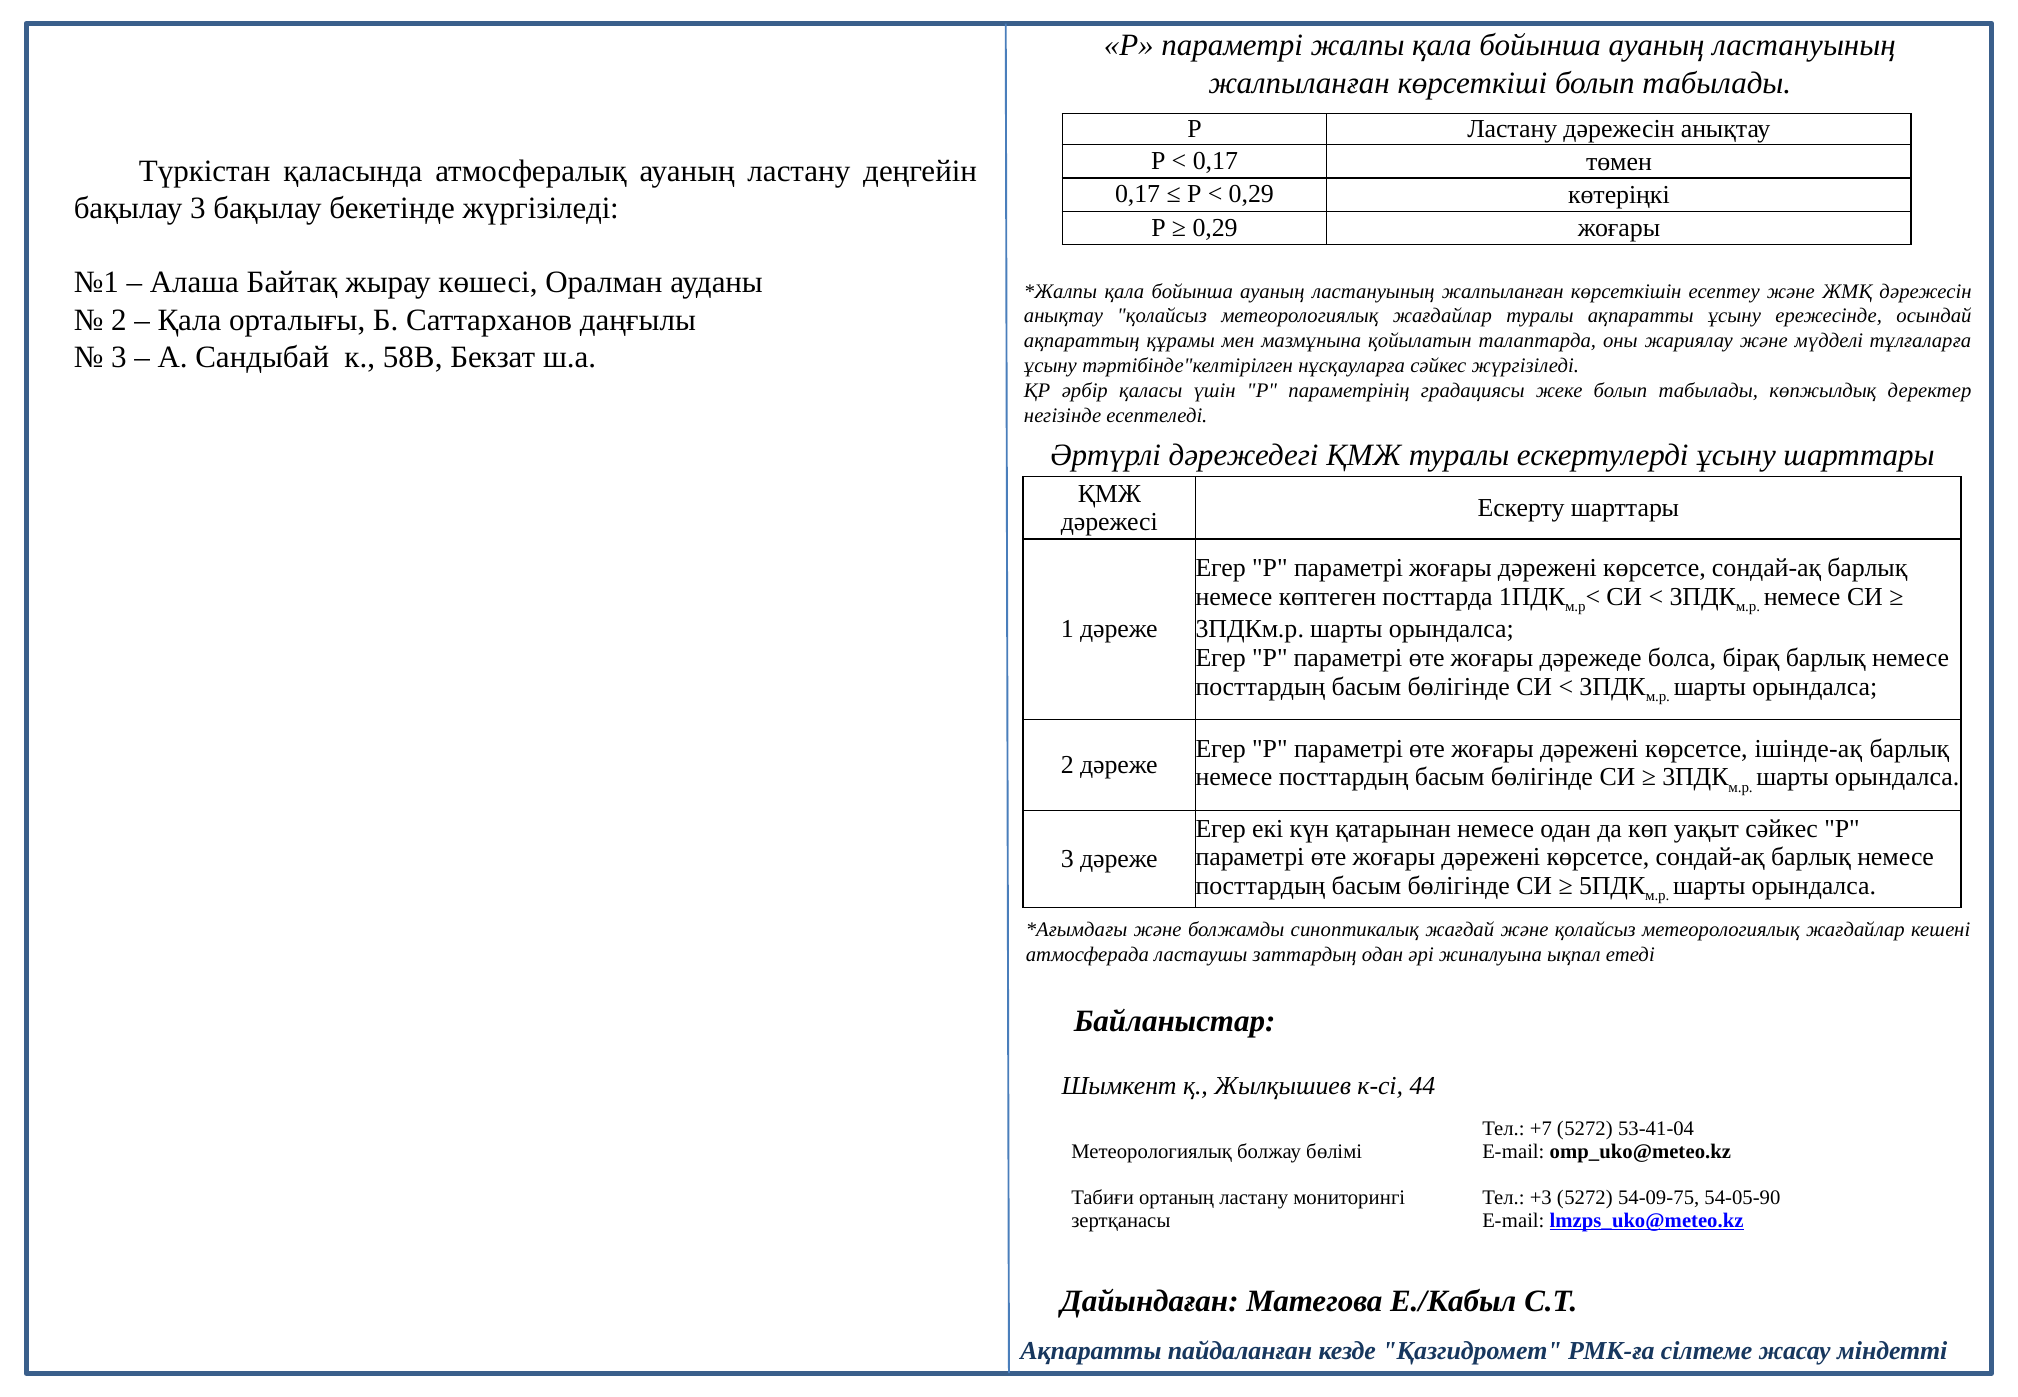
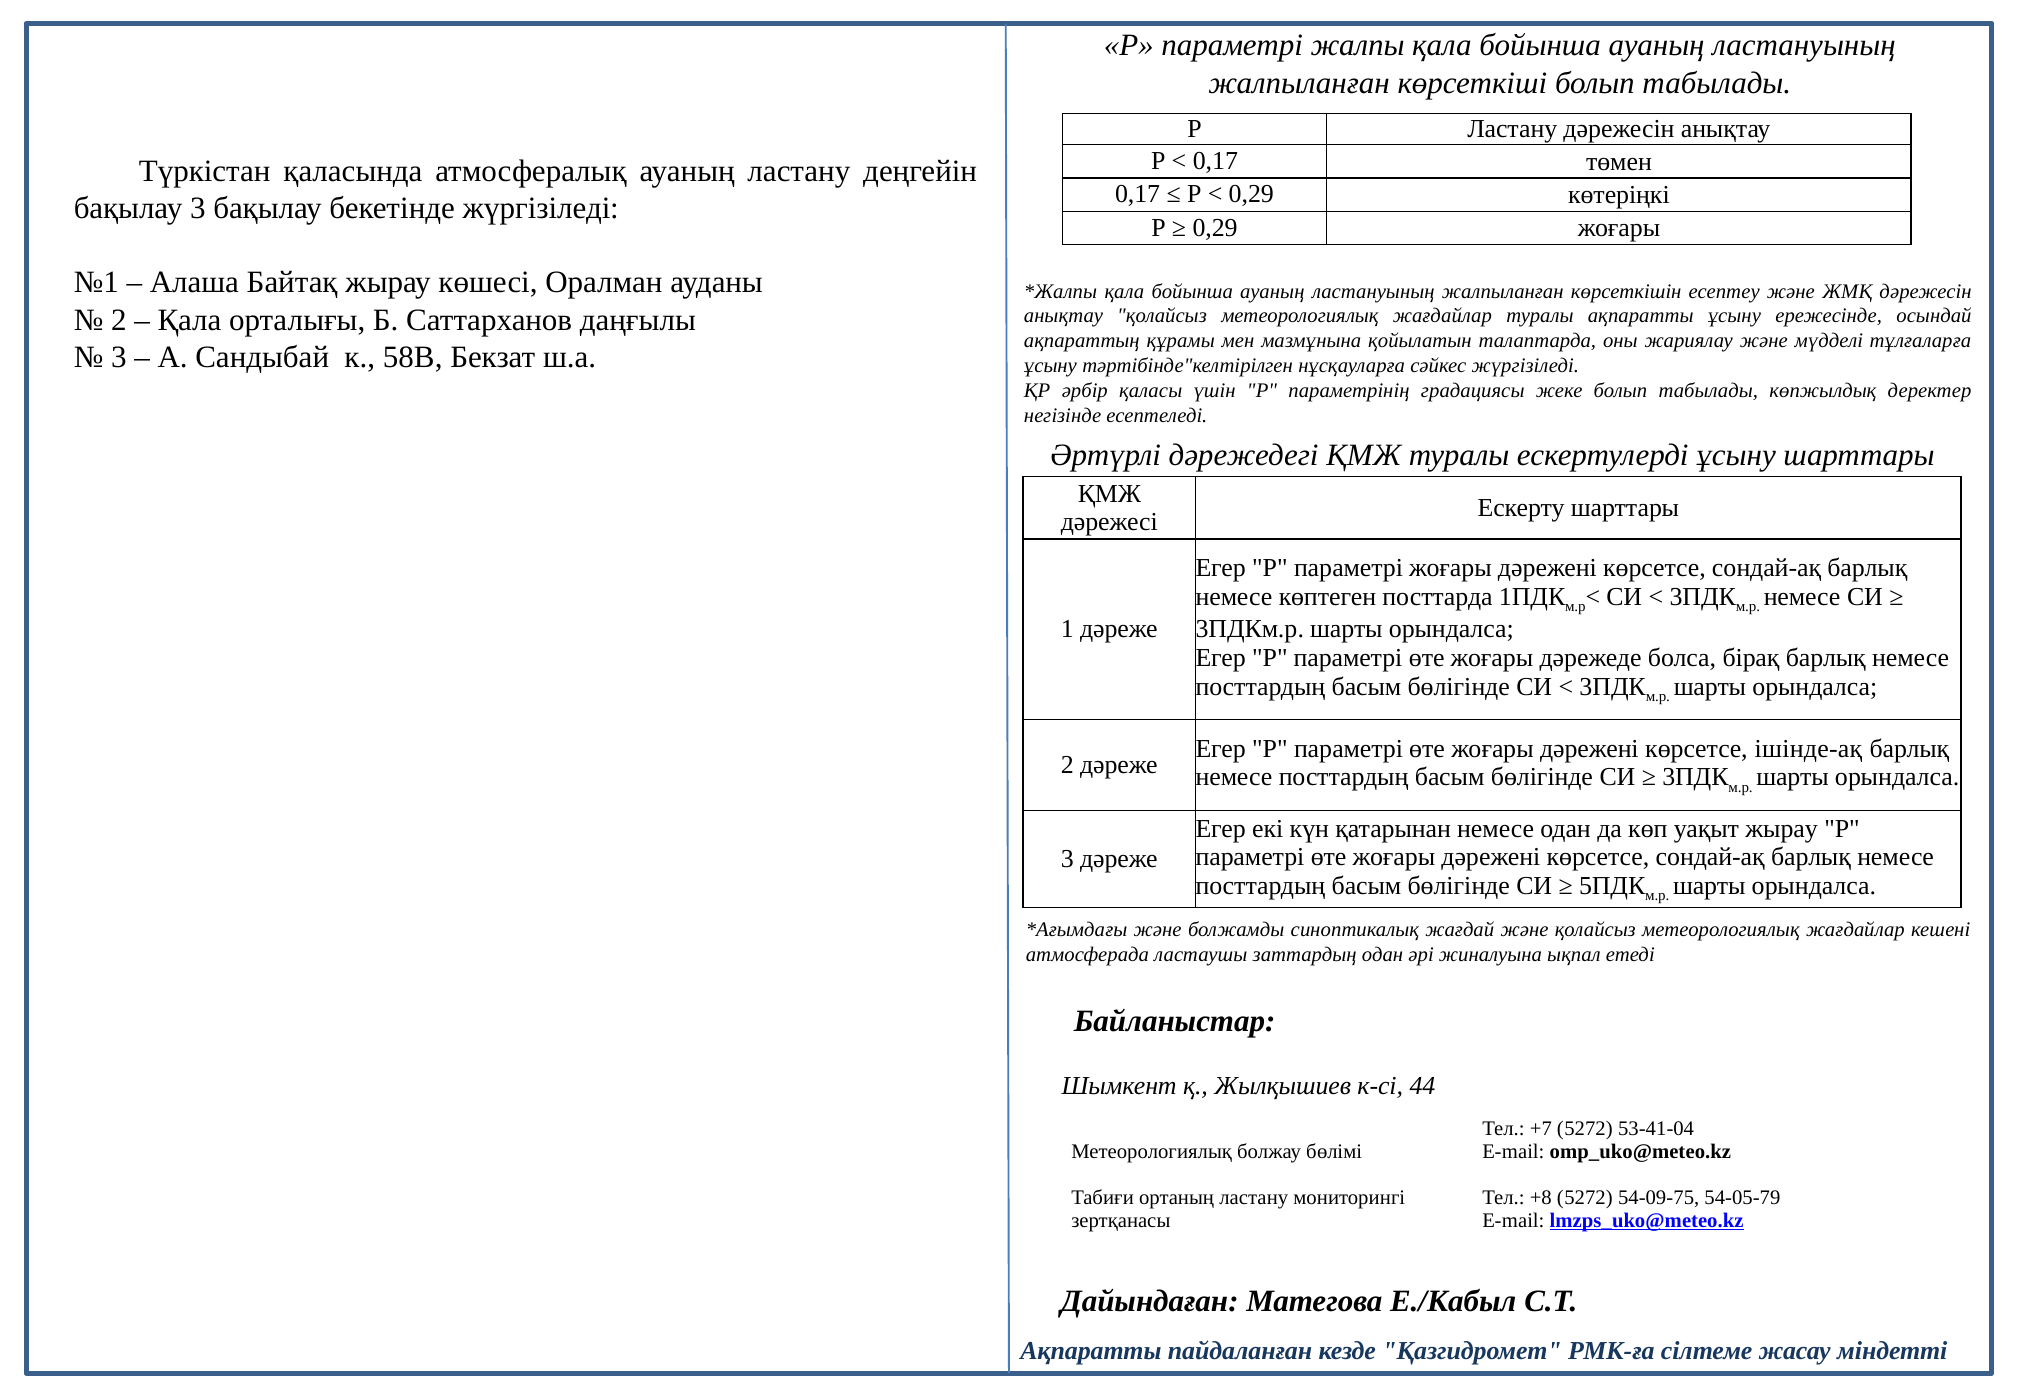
уақыт сәйкес: сәйкес -> жырау
+3: +3 -> +8
54-05-90: 54-05-90 -> 54-05-79
